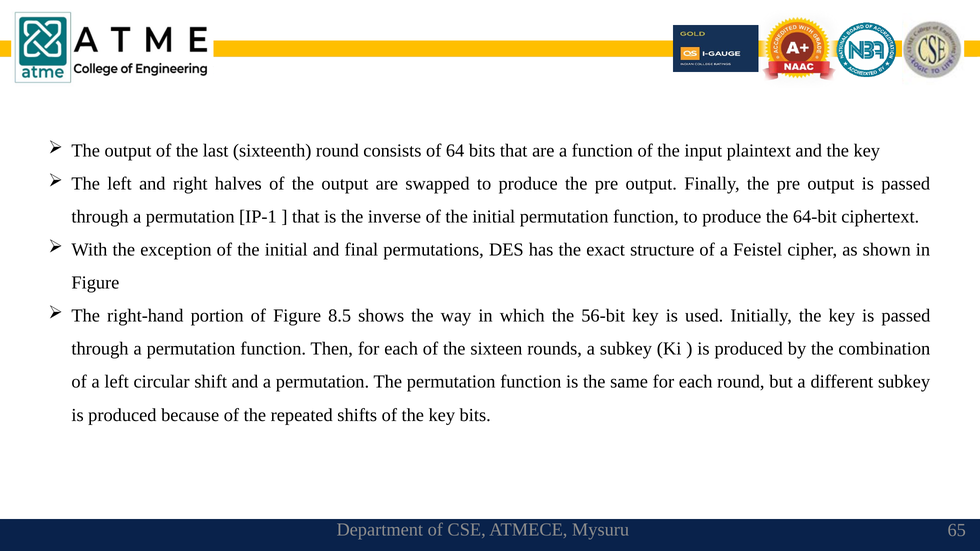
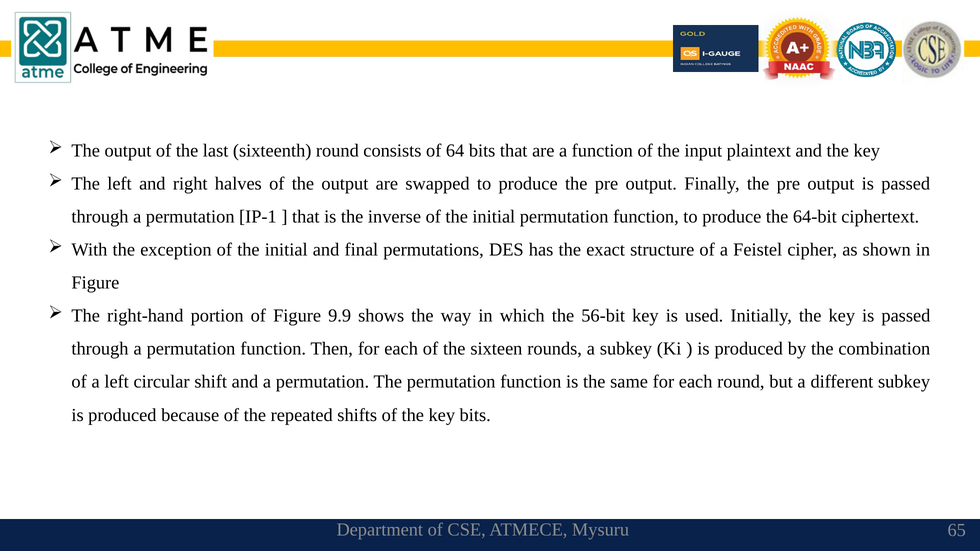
8.5: 8.5 -> 9.9
